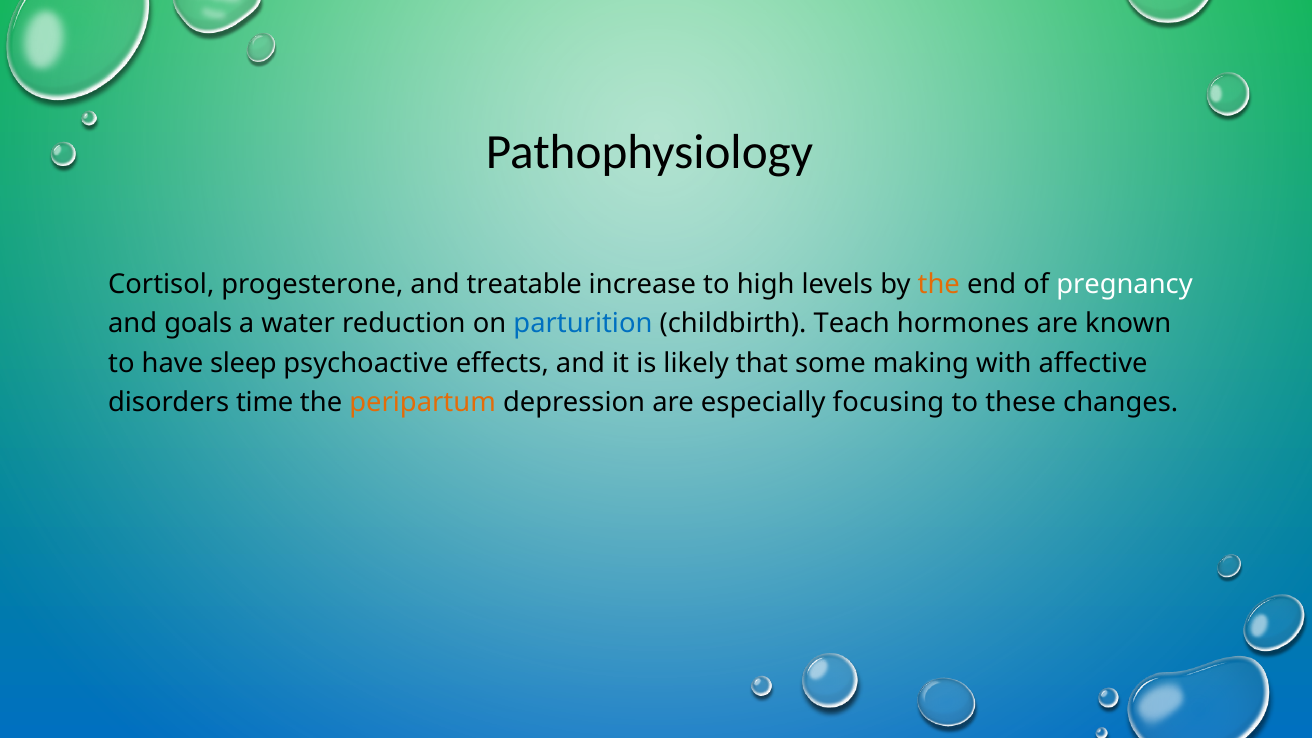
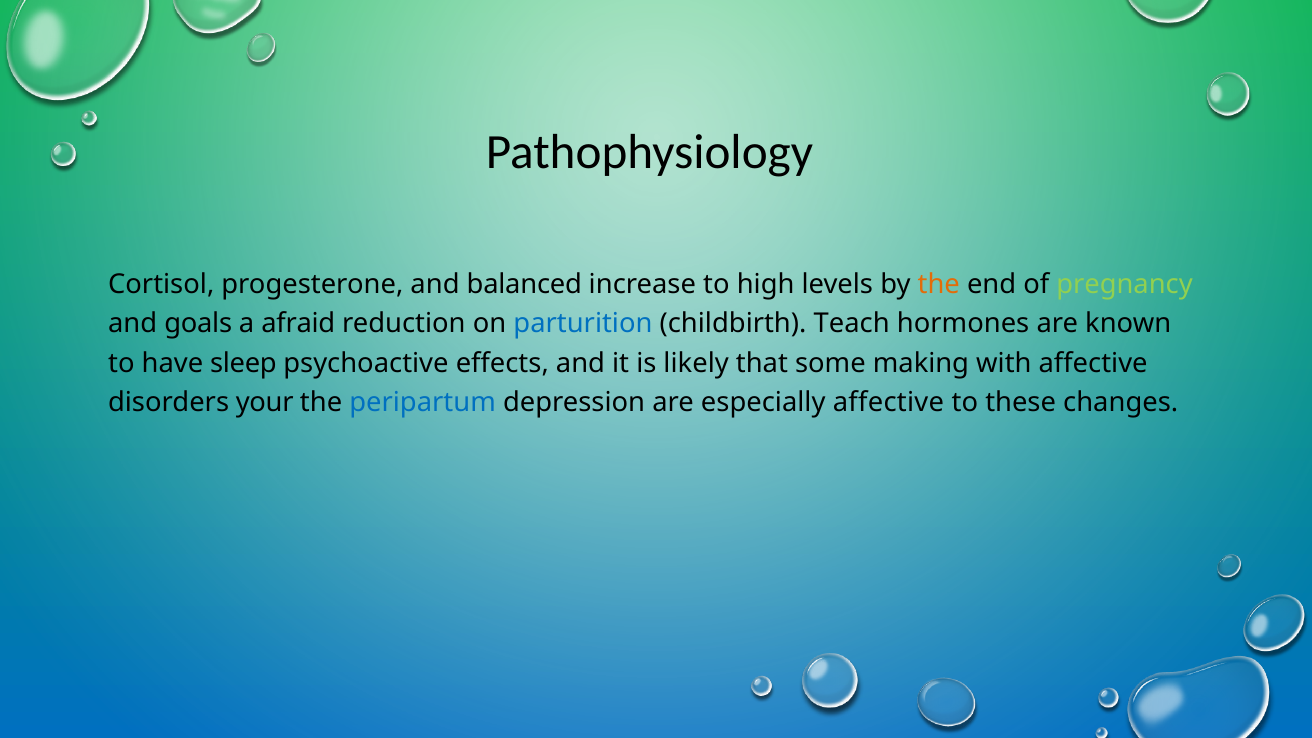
treatable: treatable -> balanced
pregnancy colour: white -> light green
water: water -> afraid
time: time -> your
peripartum colour: orange -> blue
especially focusing: focusing -> affective
